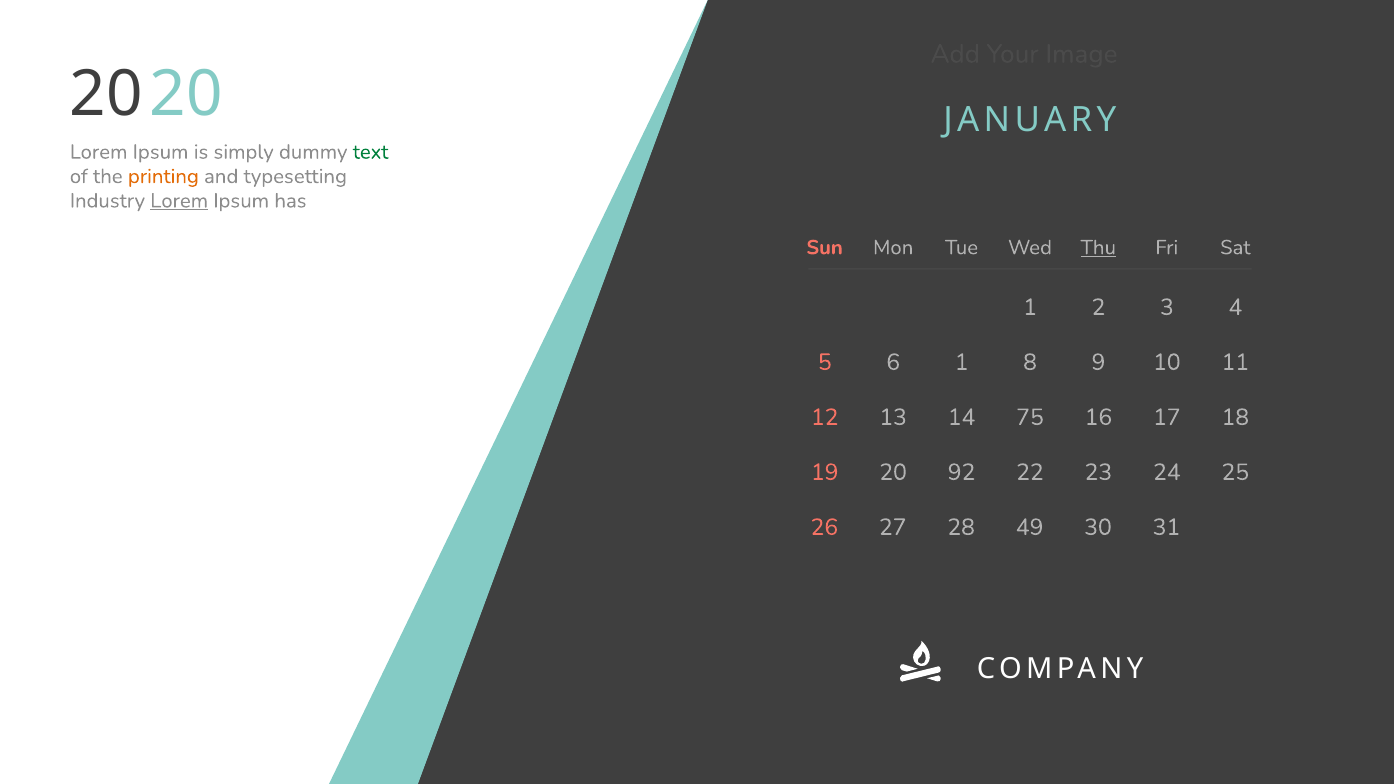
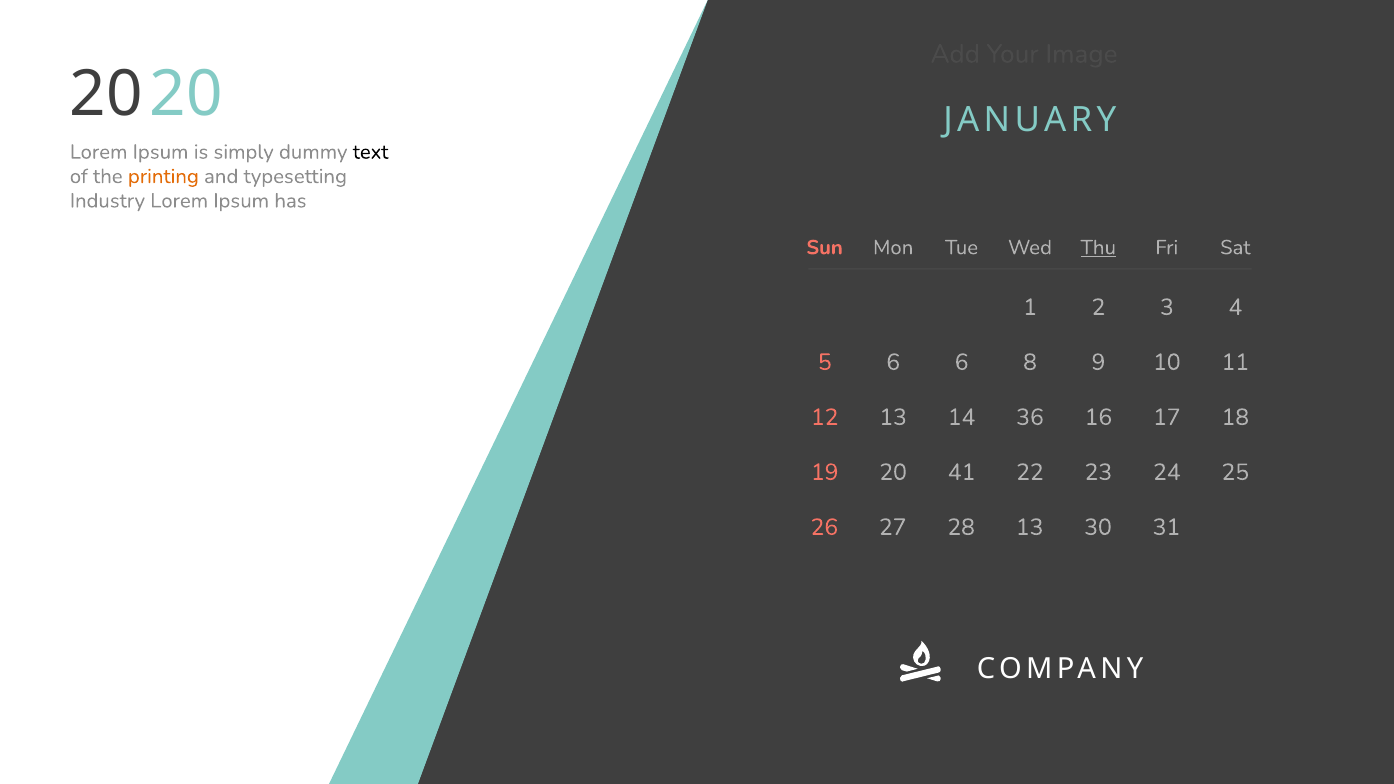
text colour: green -> black
Lorem at (179, 201) underline: present -> none
6 1: 1 -> 6
75: 75 -> 36
92: 92 -> 41
28 49: 49 -> 13
